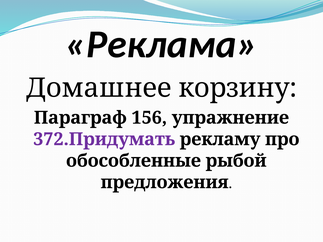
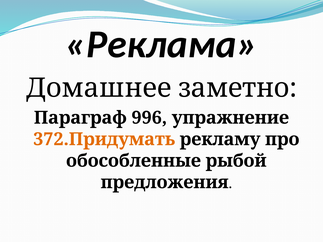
корзину: корзину -> заметно
156: 156 -> 996
372.Придумать colour: purple -> orange
